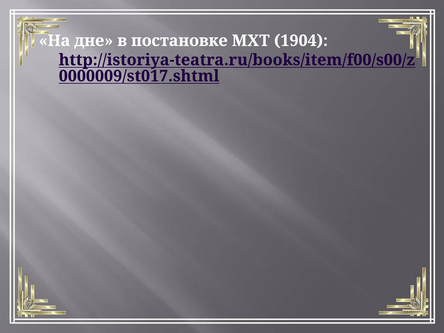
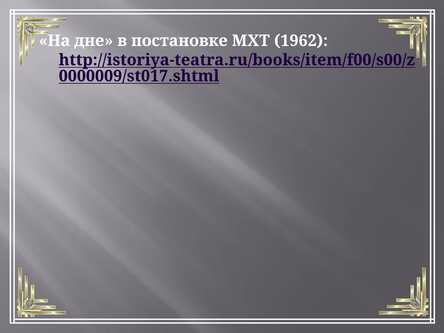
1904: 1904 -> 1962
